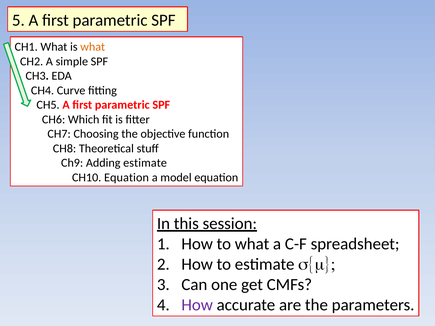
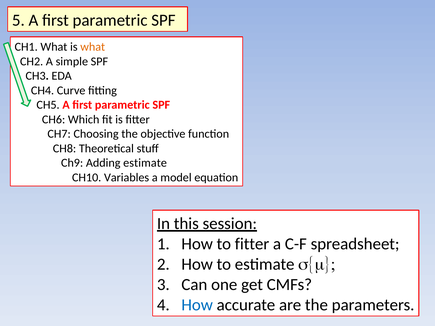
CH10 Equation: Equation -> Variables
to what: what -> fitter
How at (197, 305) colour: purple -> blue
